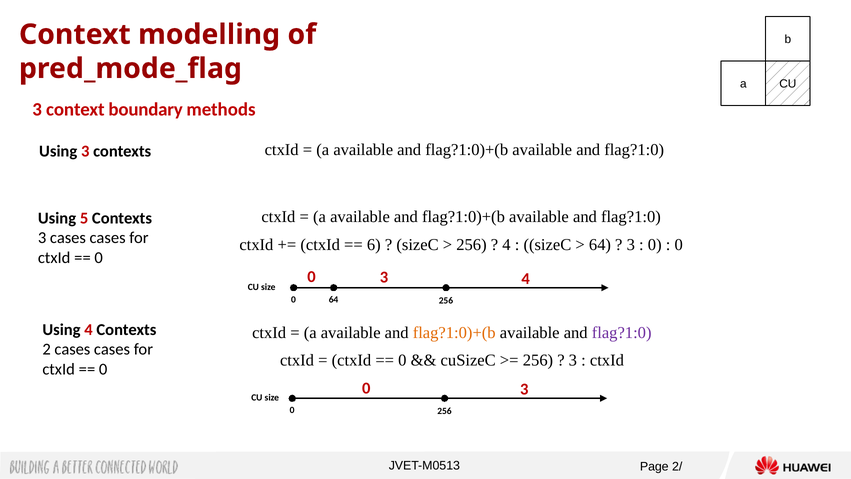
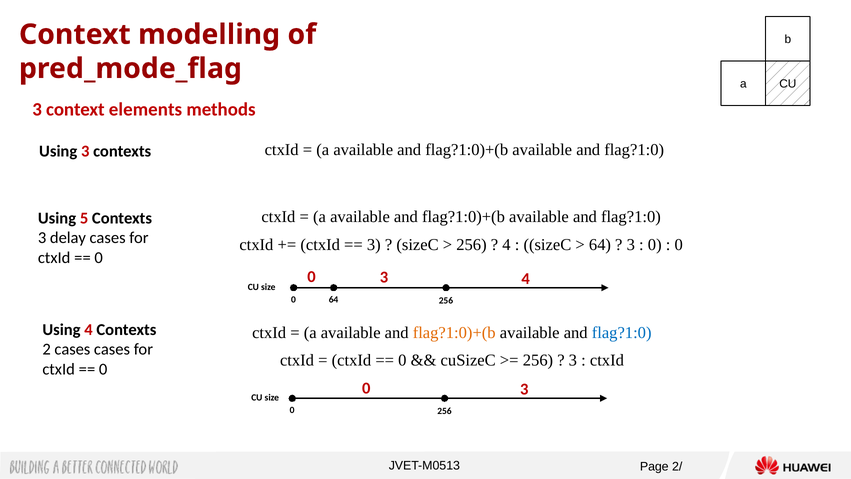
boundary: boundary -> elements
3 cases: cases -> delay
6 at (374, 245): 6 -> 3
flag?1:0 at (622, 332) colour: purple -> blue
